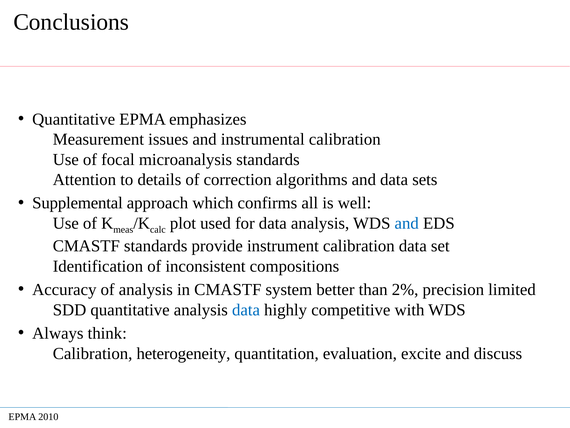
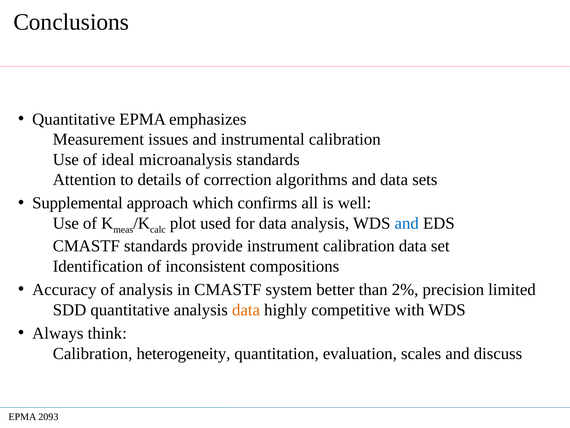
focal: focal -> ideal
data at (246, 310) colour: blue -> orange
excite: excite -> scales
2010: 2010 -> 2093
